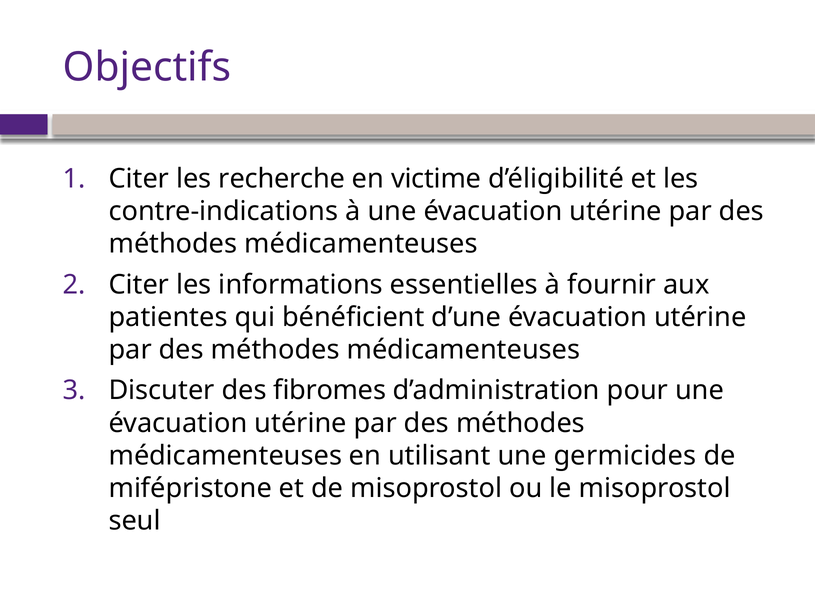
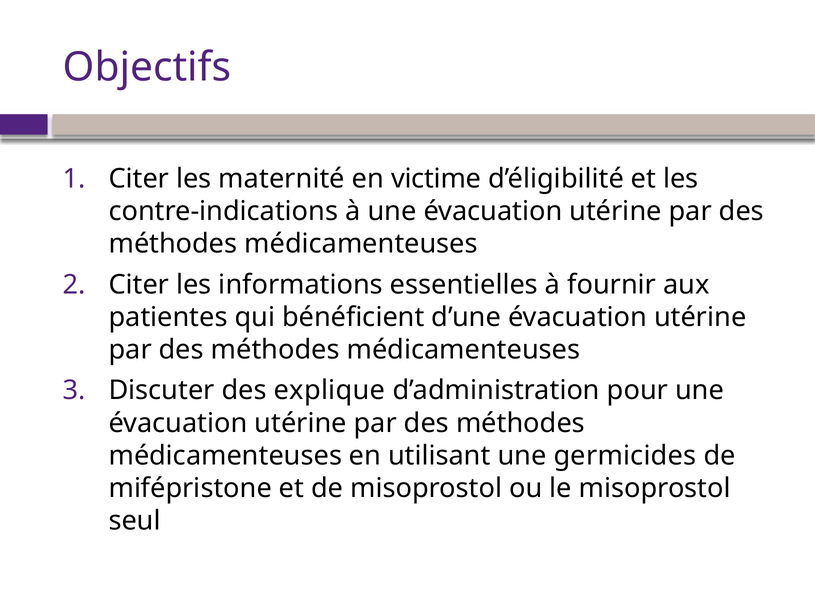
recherche: recherche -> maternité
fibromes: fibromes -> explique
